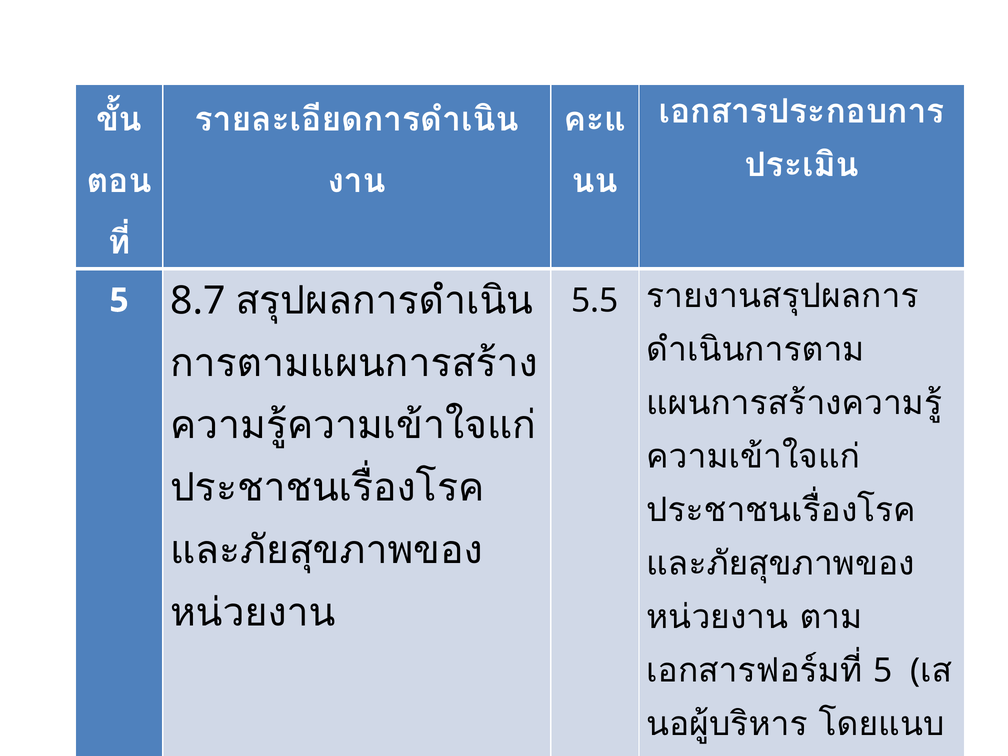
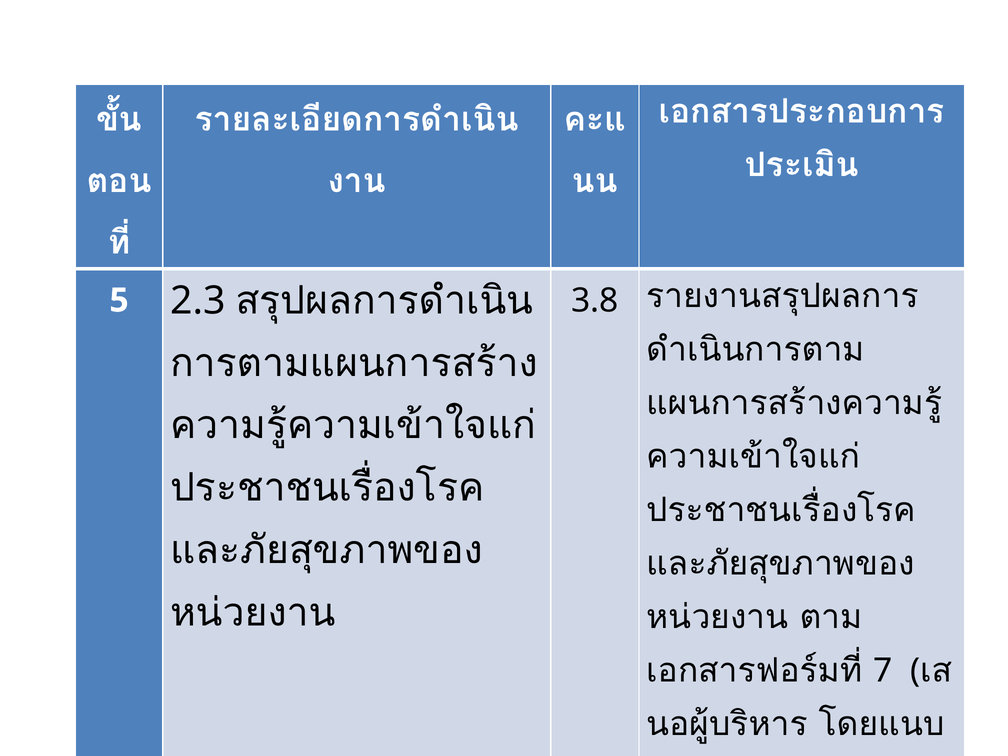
5.5: 5.5 -> 3.8
8.7: 8.7 -> 2.3
5 at (883, 670): 5 -> 7
